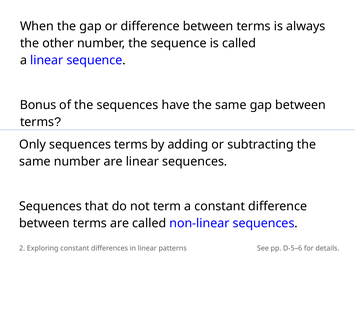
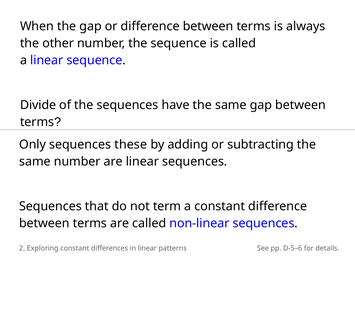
Bonus: Bonus -> Divide
sequences terms: terms -> these
